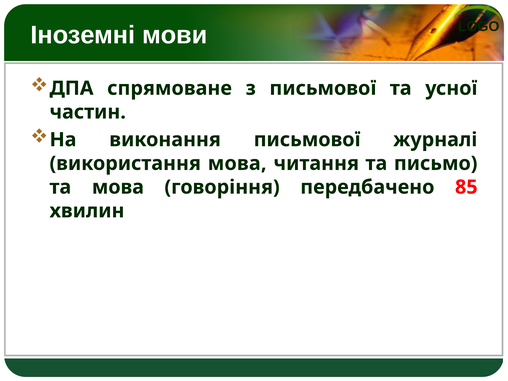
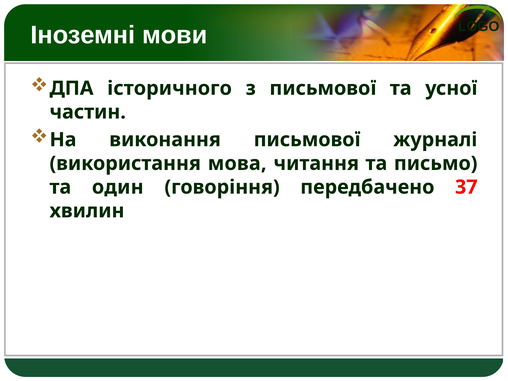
спрямоване: спрямоване -> історичного
та мова: мова -> один
85: 85 -> 37
